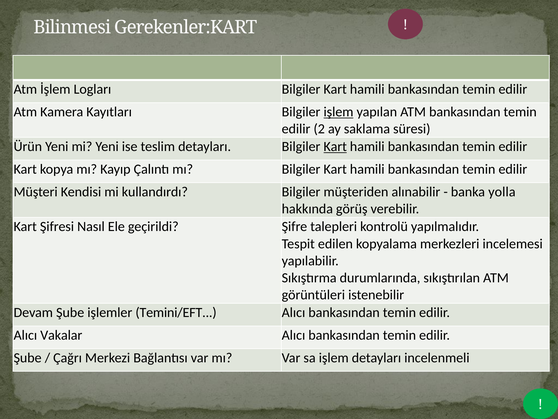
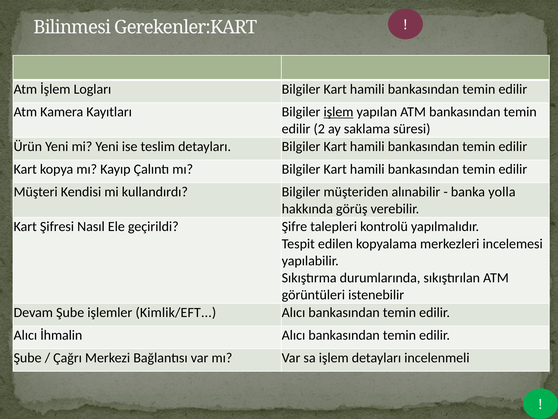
Kart at (335, 147) underline: present -> none
Temini/EFT: Temini/EFT -> Kimlik/EFT
Vakalar: Vakalar -> İhmalin
